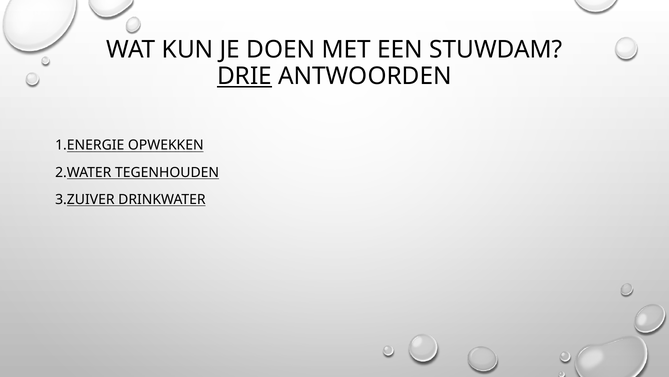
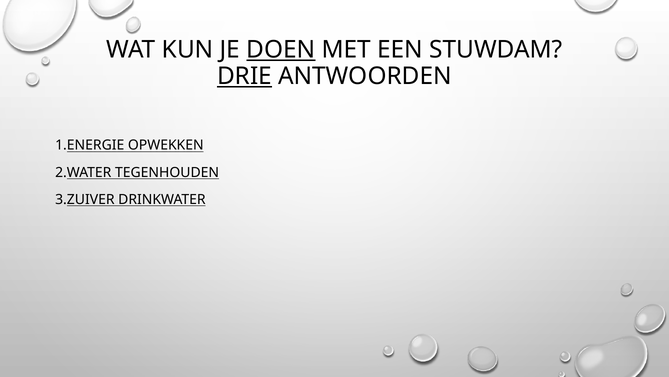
DOEN underline: none -> present
